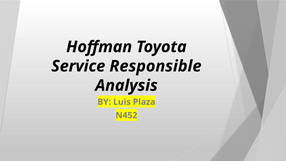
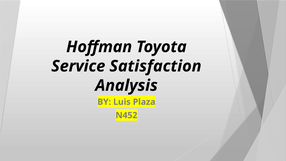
Responsible: Responsible -> Satisfaction
